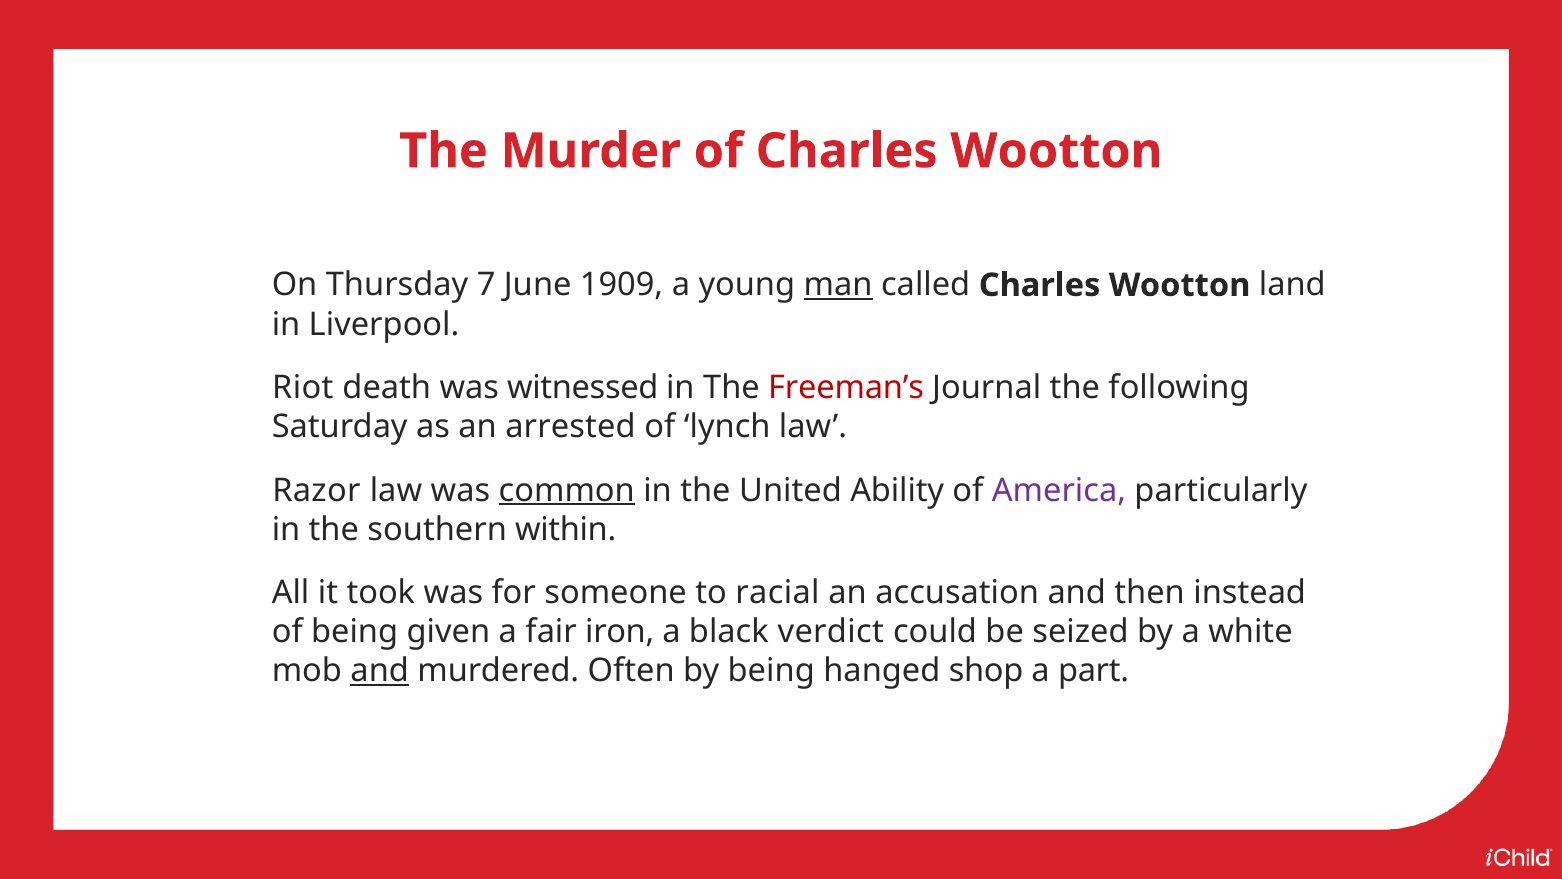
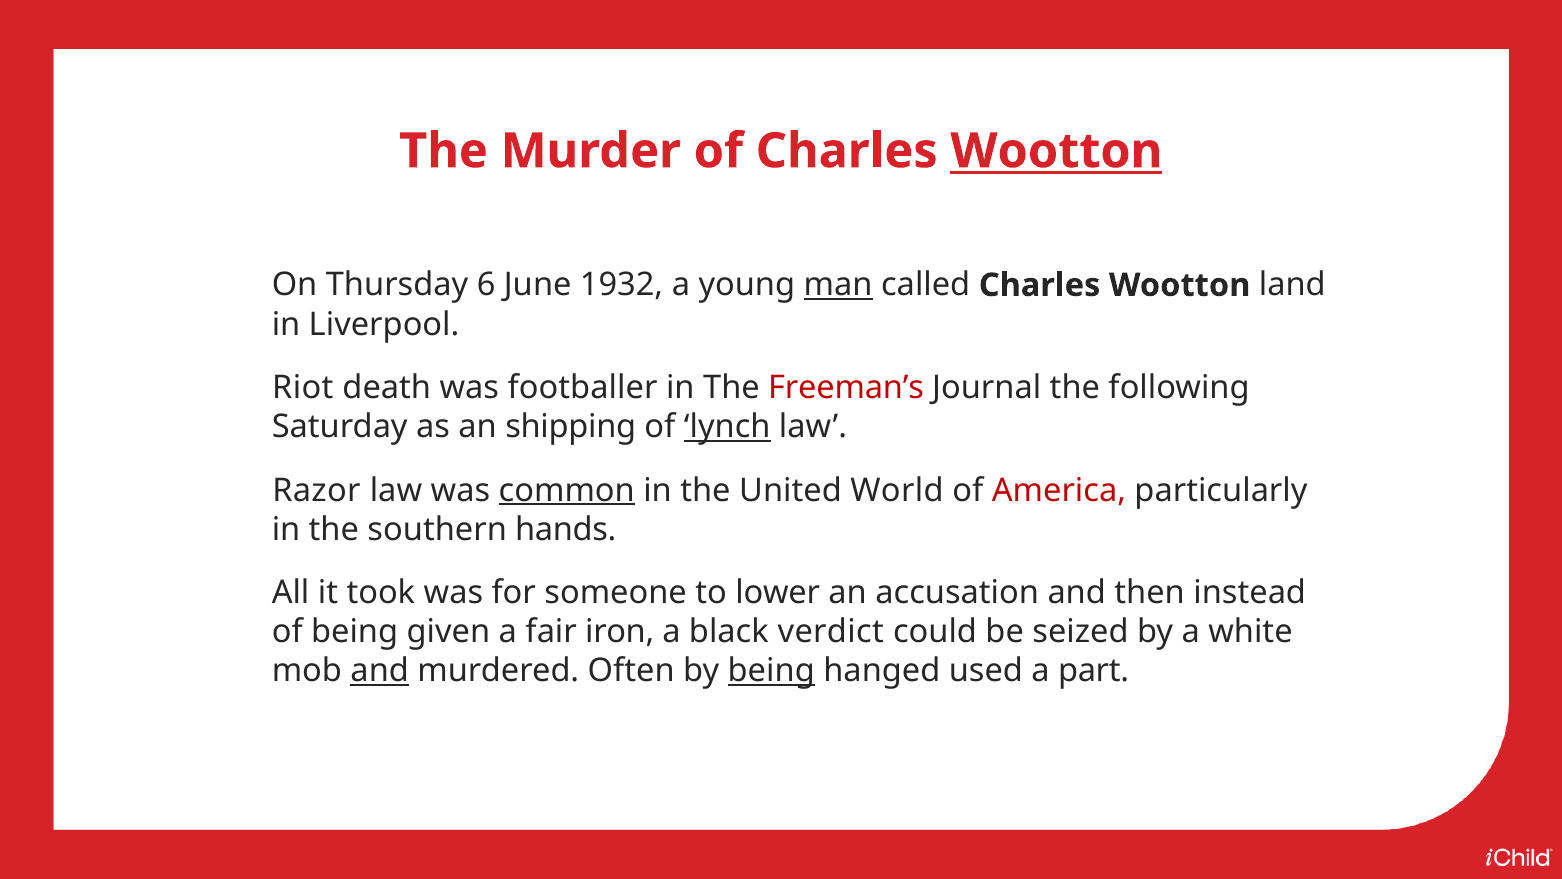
Wootton at (1056, 151) underline: none -> present
7: 7 -> 6
1909: 1909 -> 1932
witnessed: witnessed -> footballer
arrested: arrested -> shipping
lynch underline: none -> present
Ability: Ability -> World
America colour: purple -> red
within: within -> hands
racial: racial -> lower
being at (771, 671) underline: none -> present
shop: shop -> used
